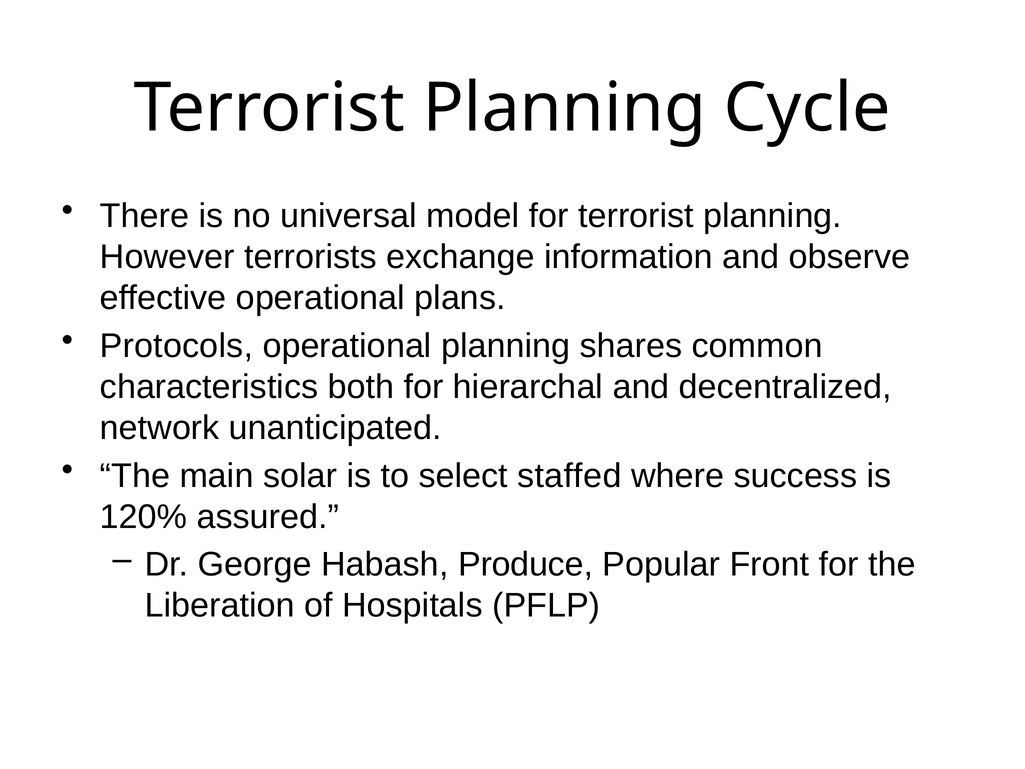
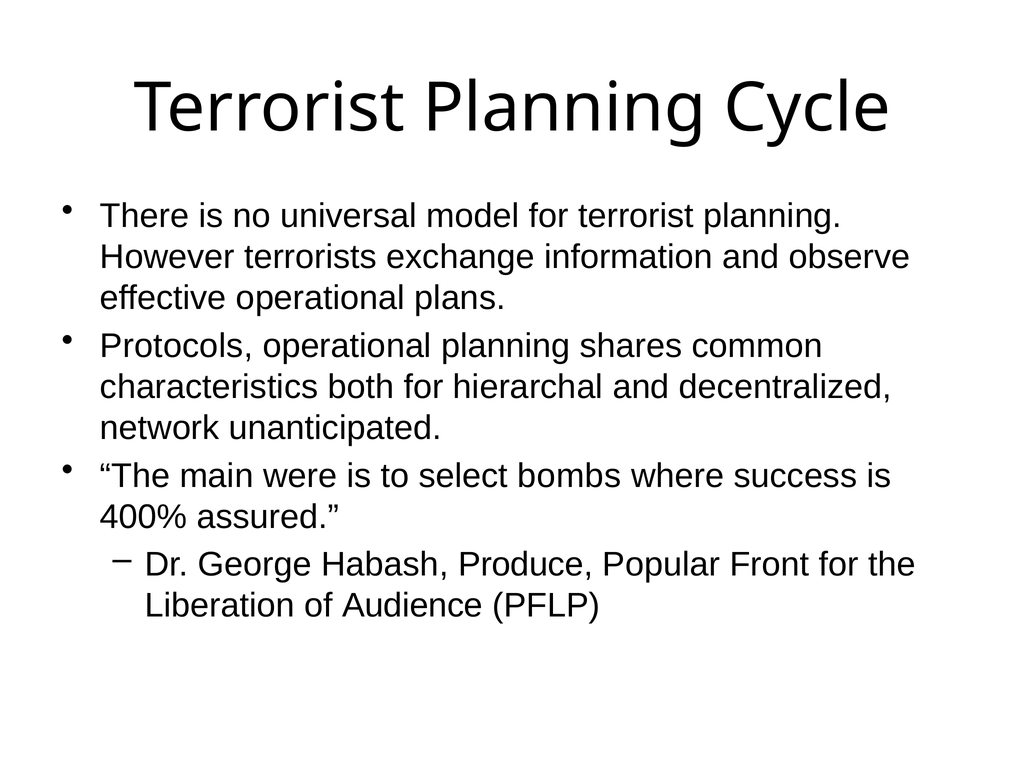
solar: solar -> were
staffed: staffed -> bombs
120%: 120% -> 400%
Hospitals: Hospitals -> Audience
